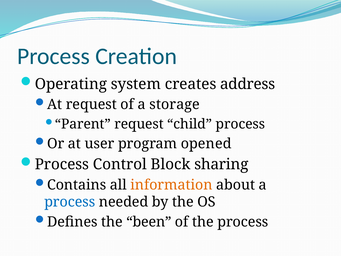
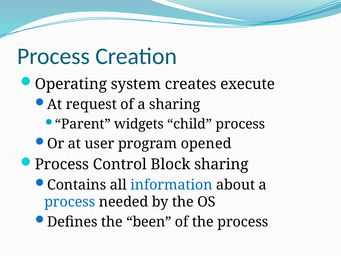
address: address -> execute
a storage: storage -> sharing
Parent request: request -> widgets
information colour: orange -> blue
